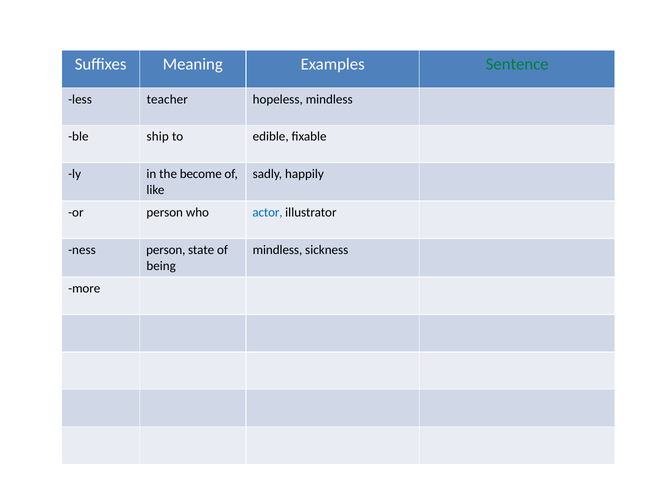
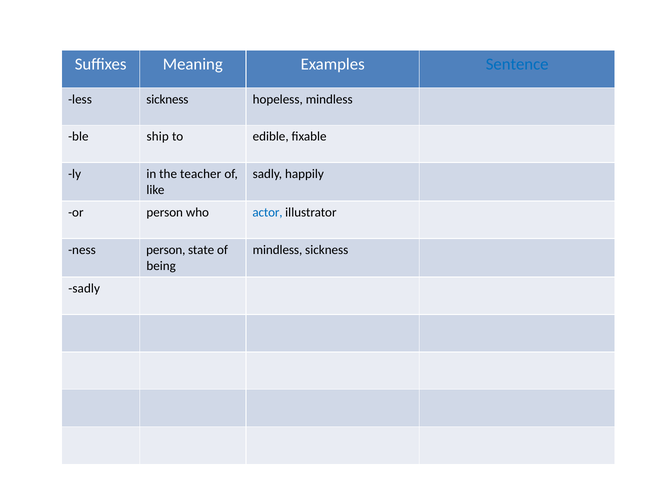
Sentence colour: green -> blue
less teacher: teacher -> sickness
become: become -> teacher
more at (84, 289): more -> sadly
